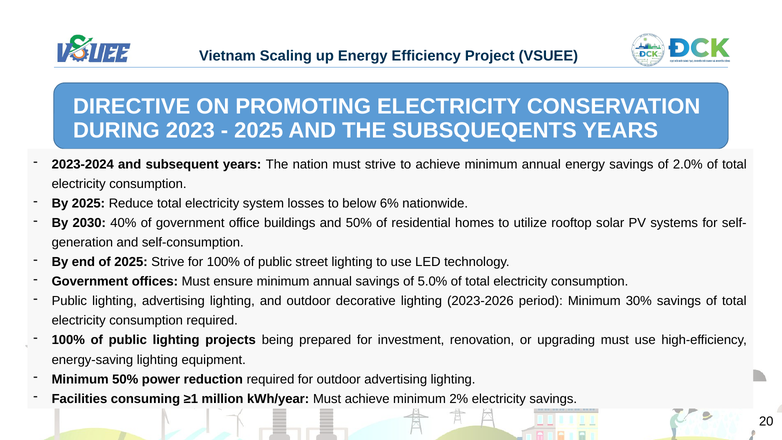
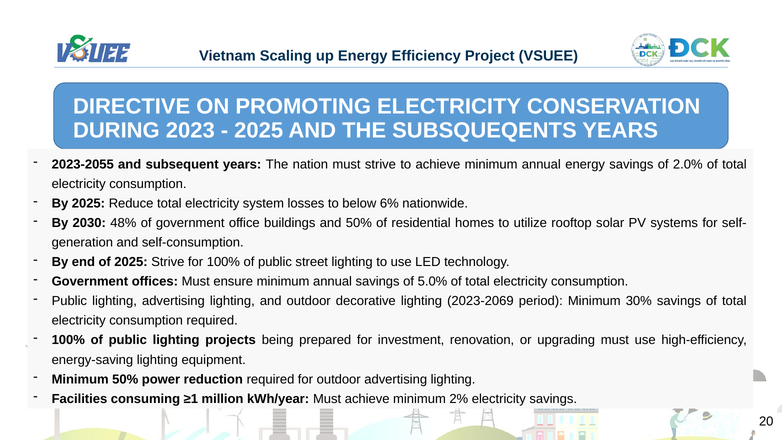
2023-2024: 2023-2024 -> 2023-2055
40%: 40% -> 48%
2023-2026: 2023-2026 -> 2023-2069
